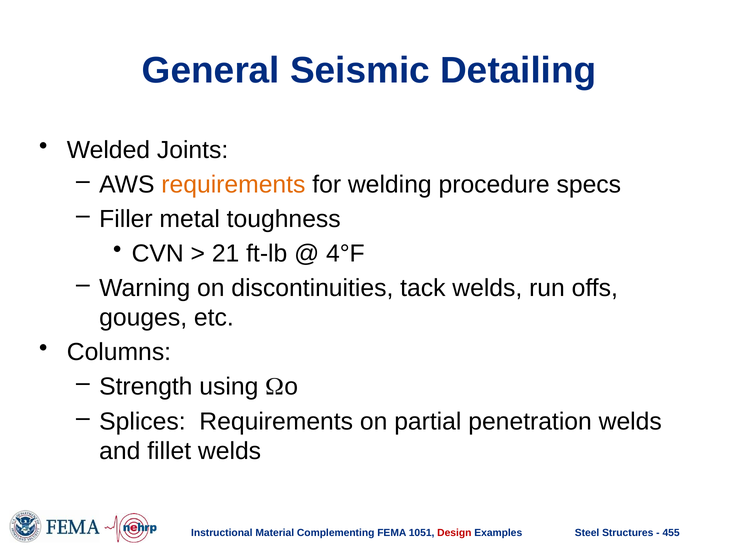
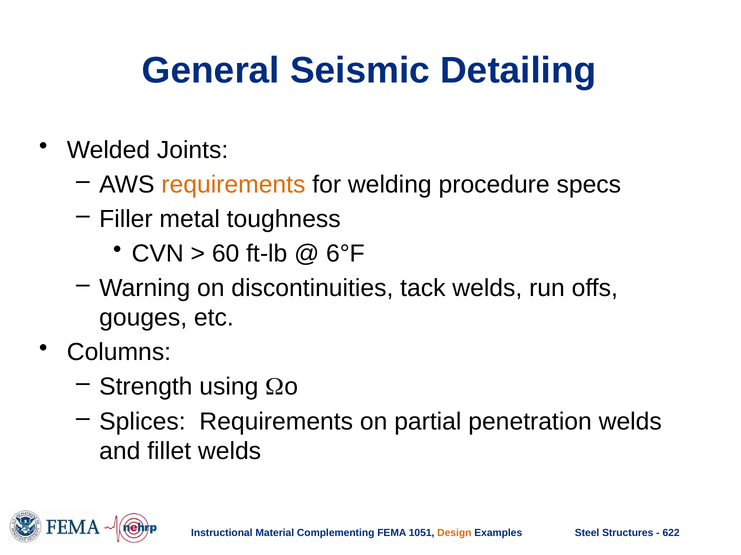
21: 21 -> 60
4°F: 4°F -> 6°F
Design colour: red -> orange
455: 455 -> 622
